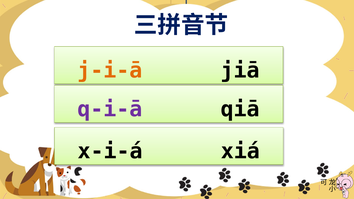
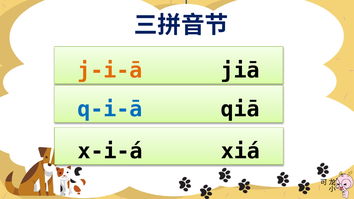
q-i-ā colour: purple -> blue
